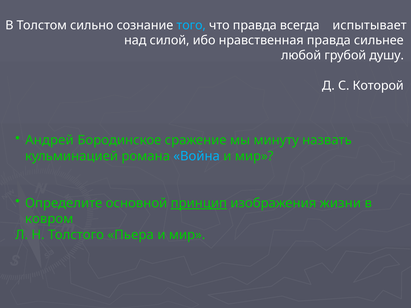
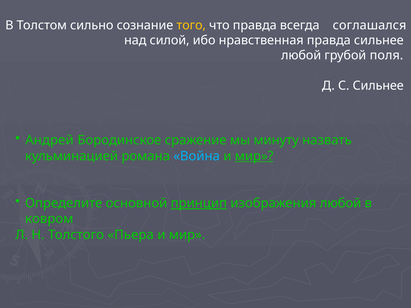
того colour: light blue -> yellow
испытывает: испытывает -> соглашался
душу: душу -> поля
С Которой: Которой -> Сильнее
мир at (254, 156) underline: none -> present
изображения жизни: жизни -> любой
